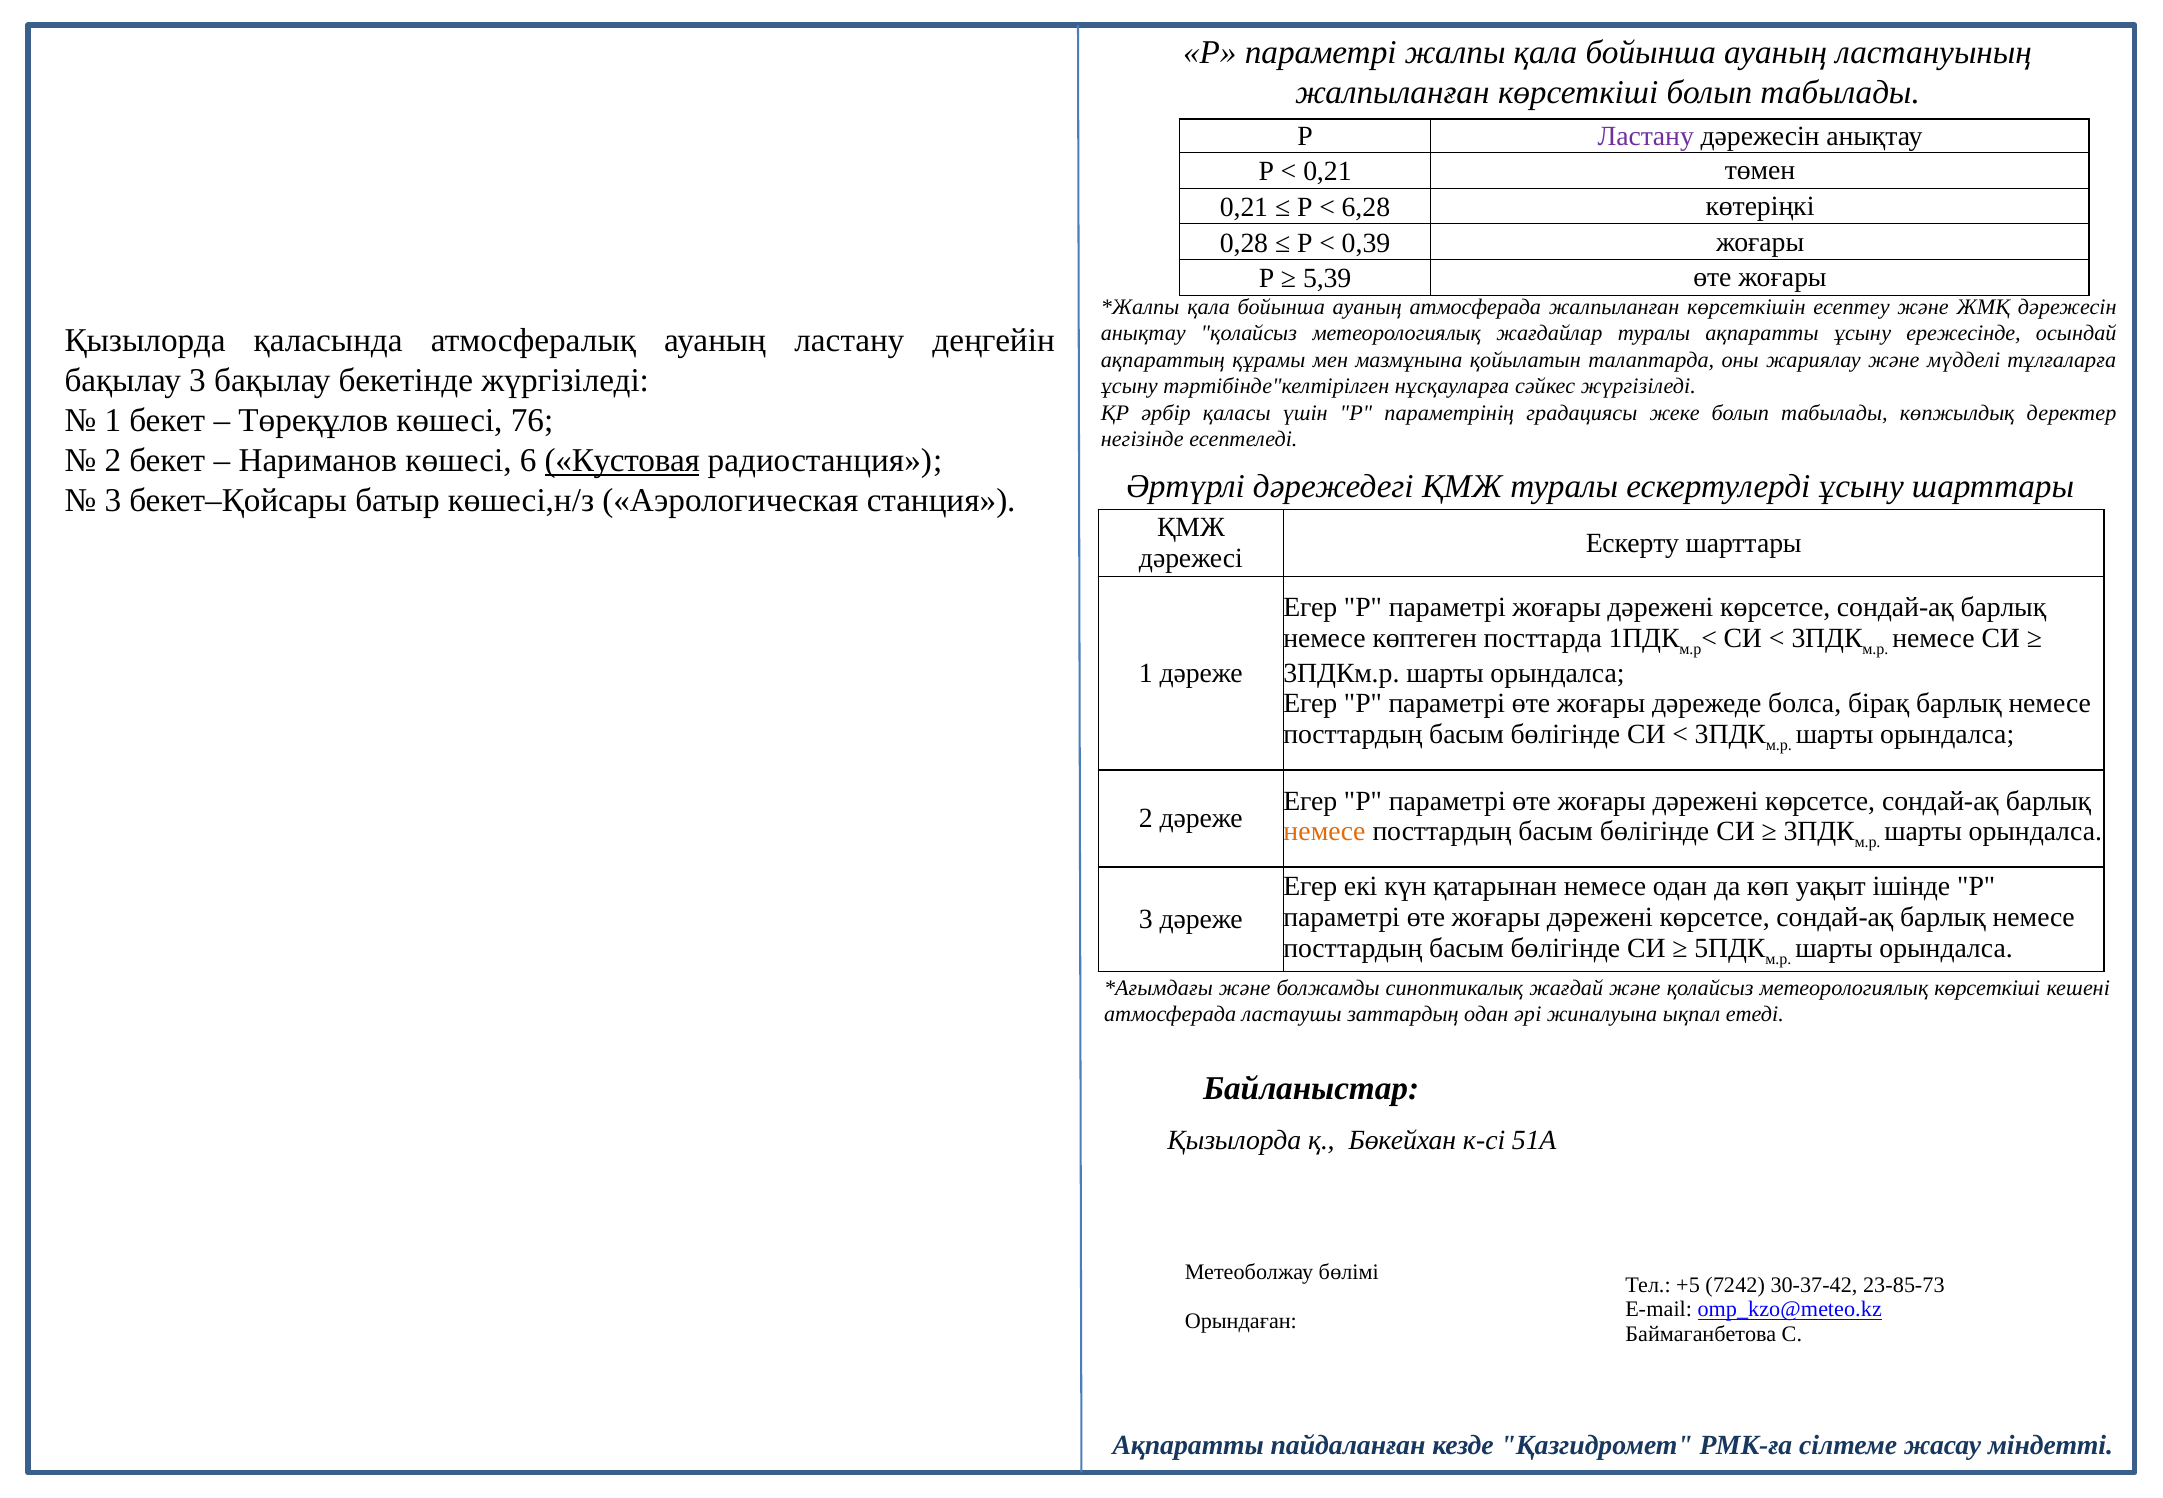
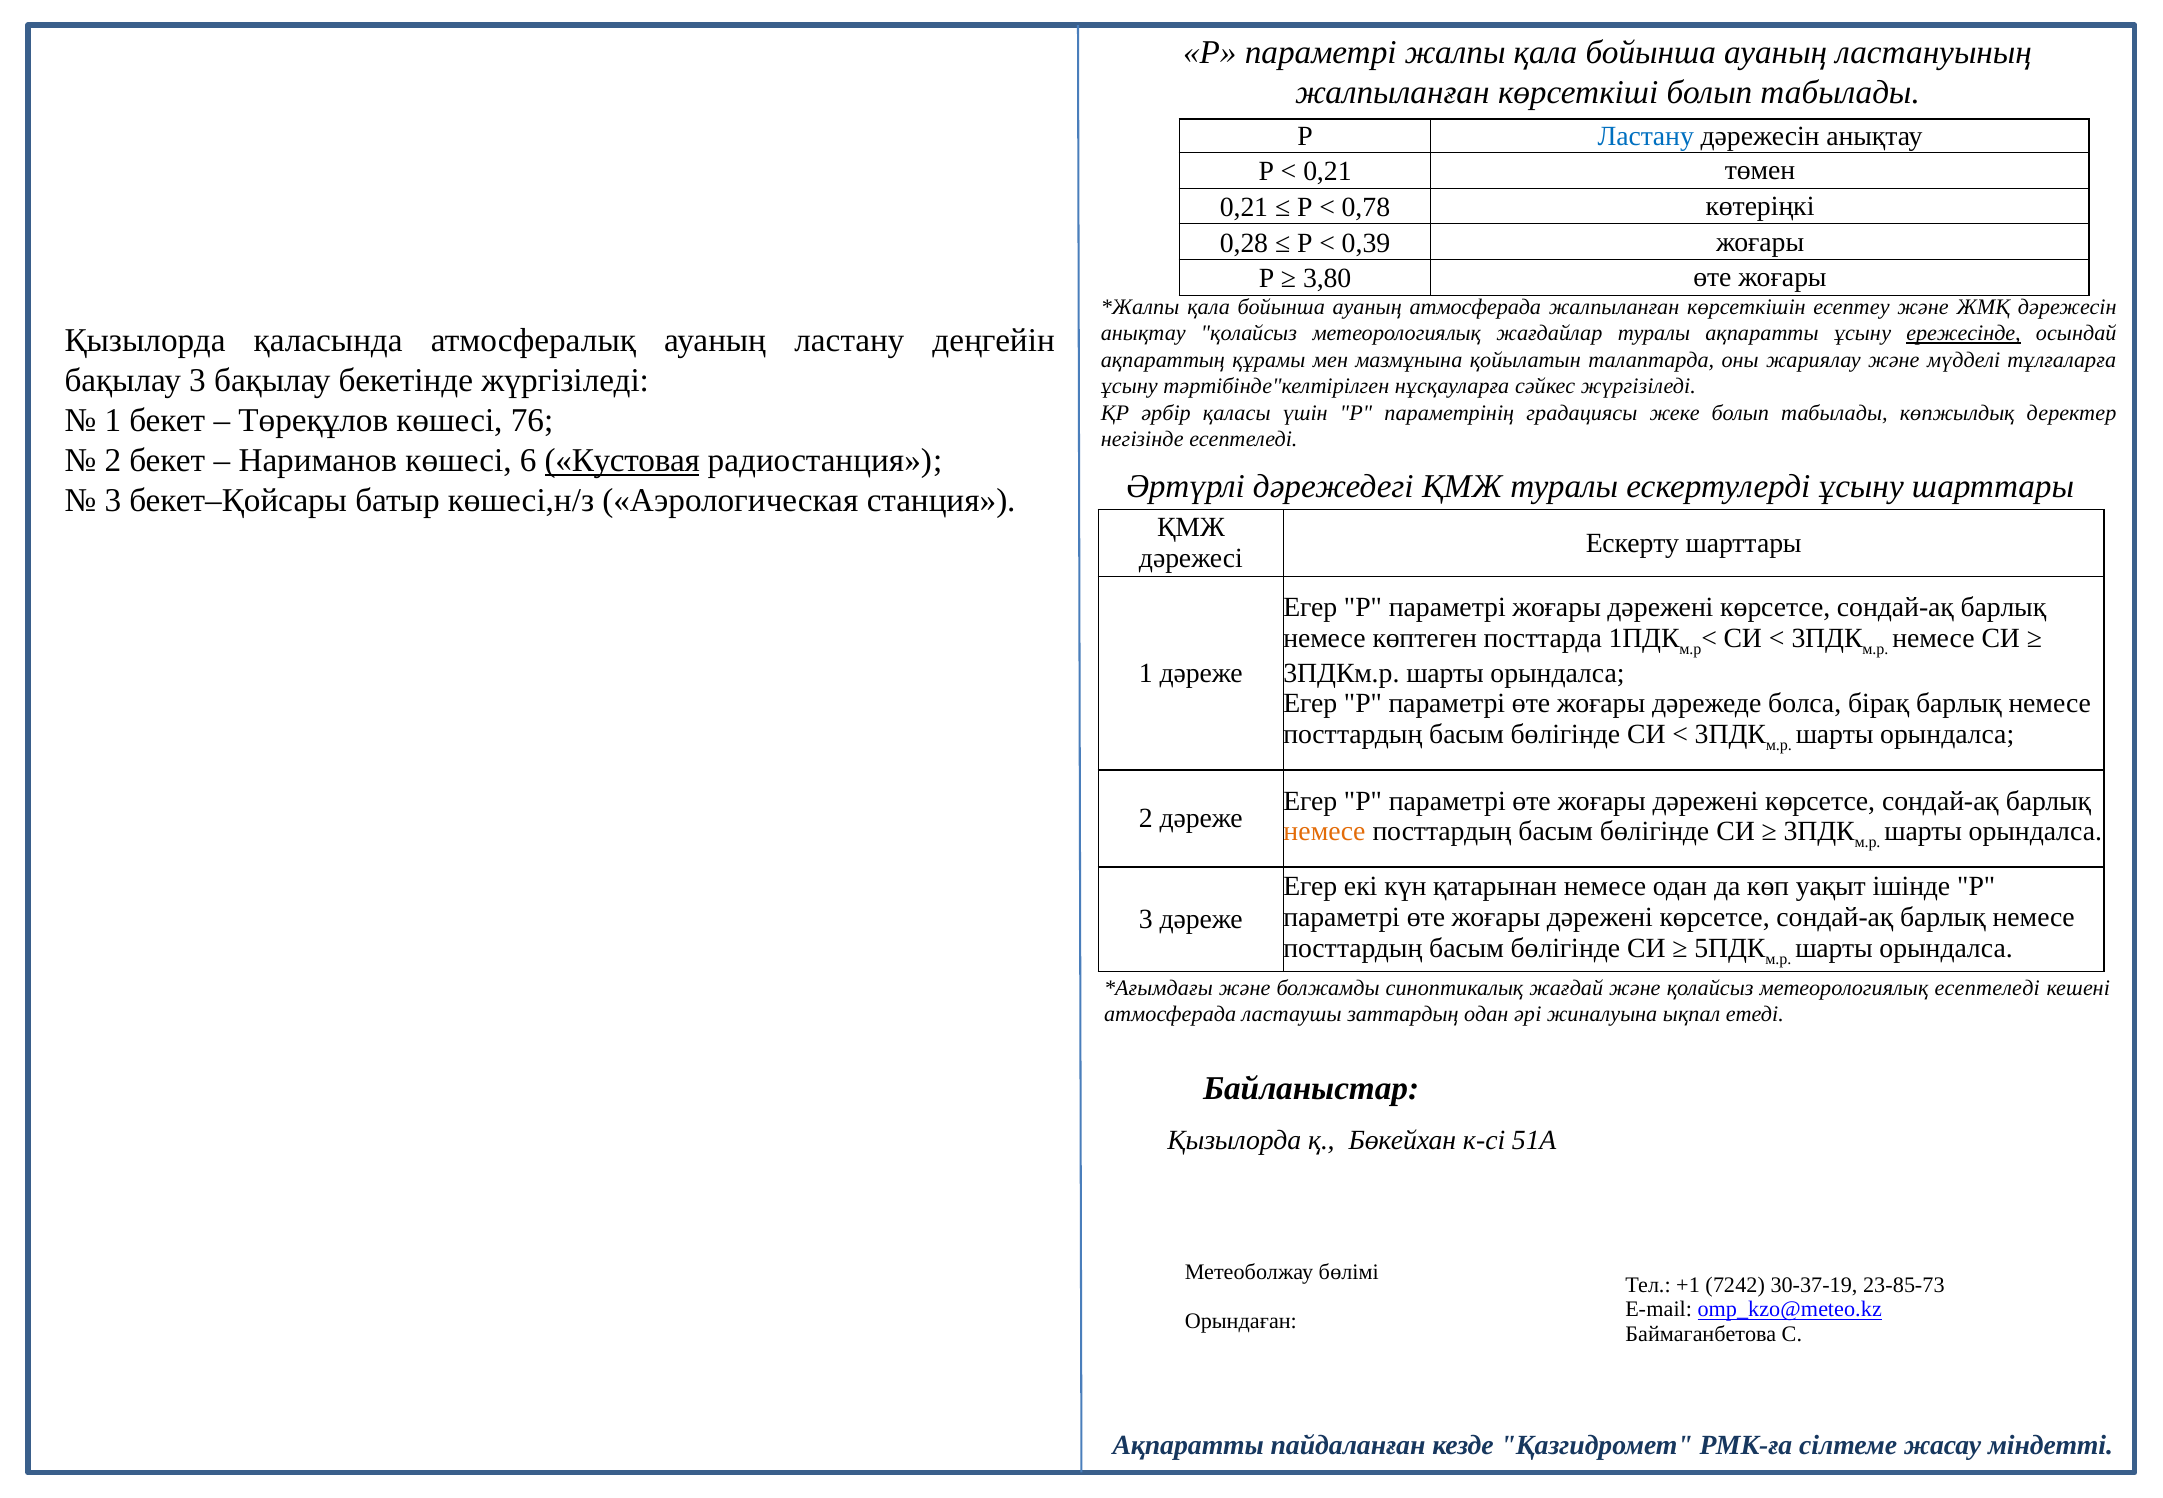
Ластану at (1646, 136) colour: purple -> blue
6,28: 6,28 -> 0,78
5,39: 5,39 -> 3,80
ережесінде underline: none -> present
метеорологиялық көрсеткіші: көрсеткіші -> есептеледі
+5: +5 -> +1
30-37-42: 30-37-42 -> 30-37-19
